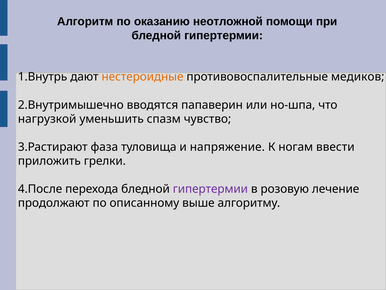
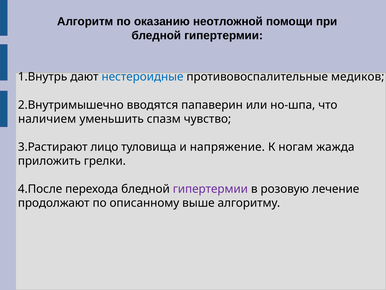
нестероидные colour: orange -> blue
нагрузкой: нагрузкой -> наличием
фаза: фаза -> лицо
ввести: ввести -> жажда
